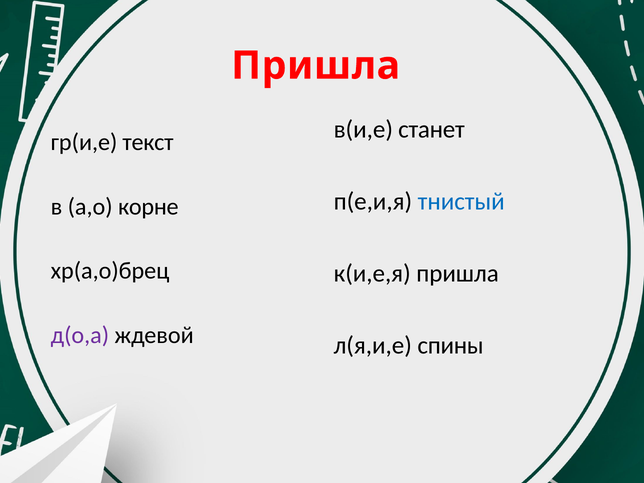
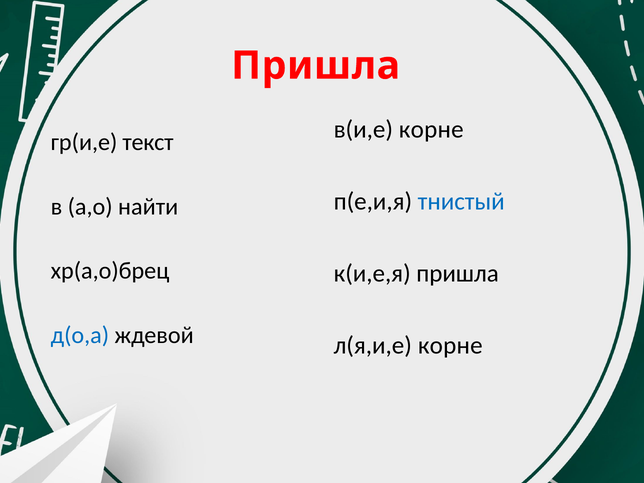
в(и,е станет: станет -> корне
корне: корне -> найти
д(о,а colour: purple -> blue
л(я,и,е спины: спины -> корне
